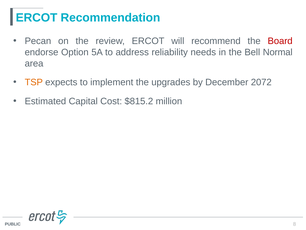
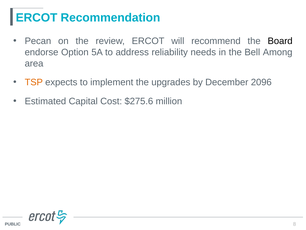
Board colour: red -> black
Normal: Normal -> Among
2072: 2072 -> 2096
$815.2: $815.2 -> $275.6
